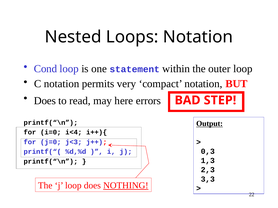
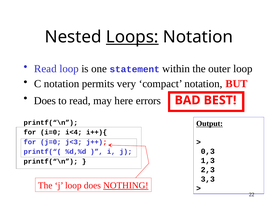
Loops underline: none -> present
Cond at (45, 69): Cond -> Read
STEP: STEP -> BEST
